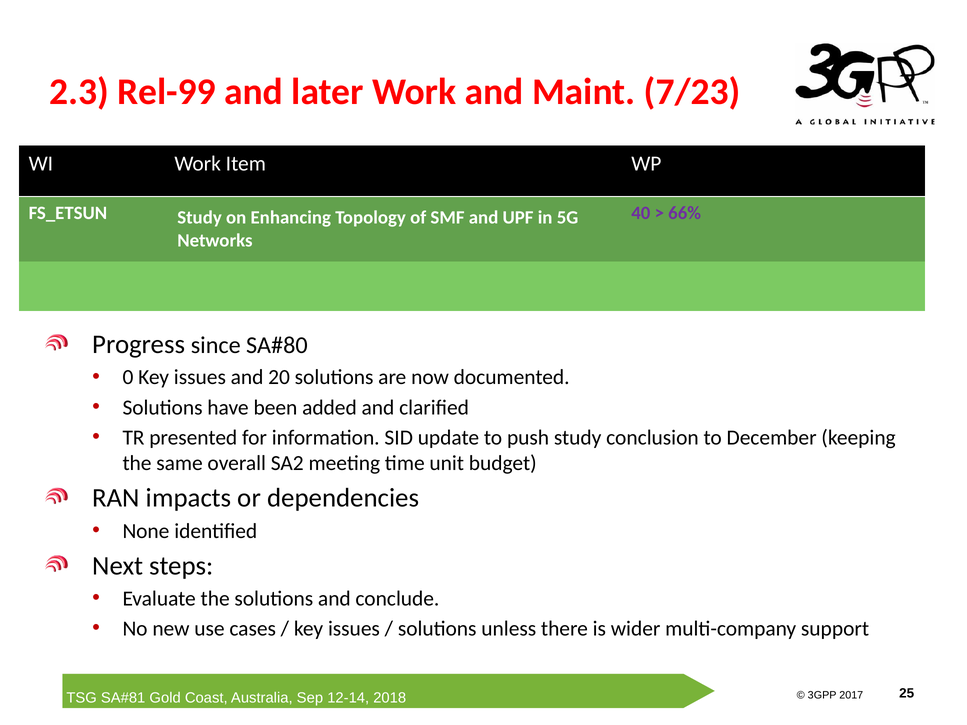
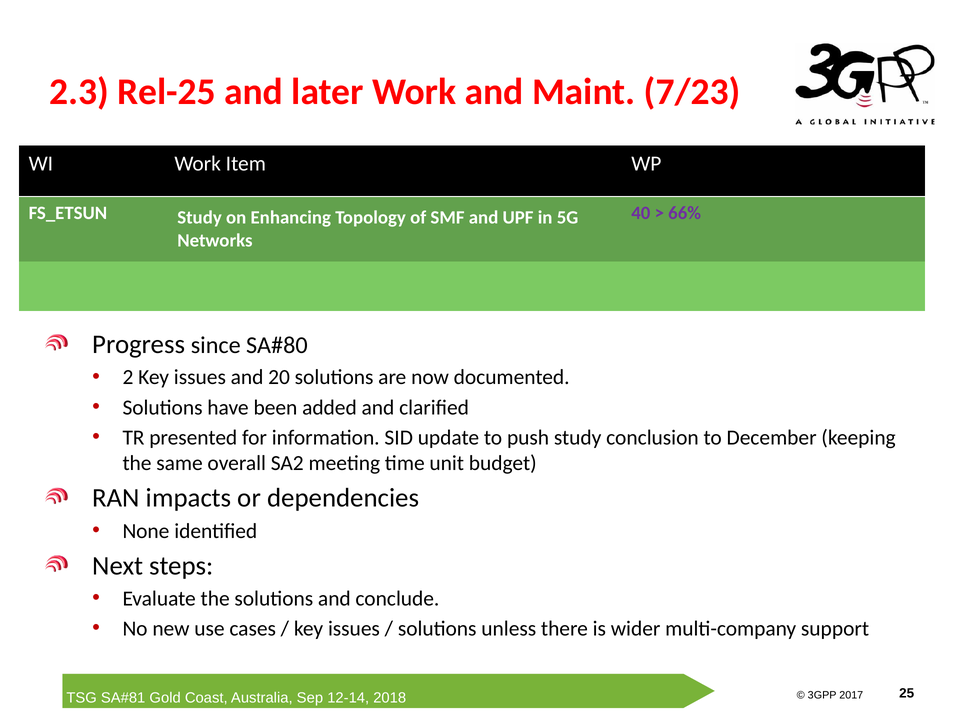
Rel-99: Rel-99 -> Rel-25
0: 0 -> 2
